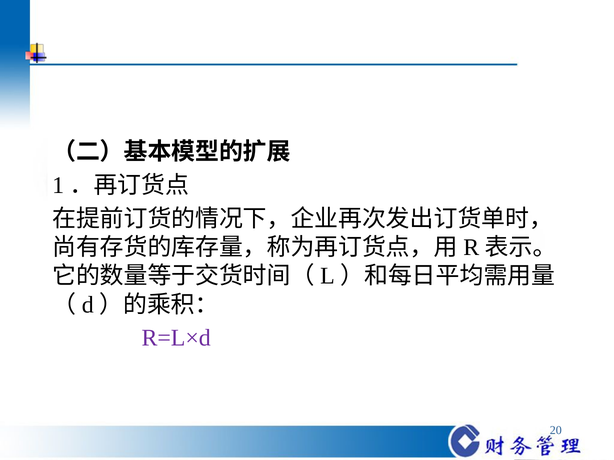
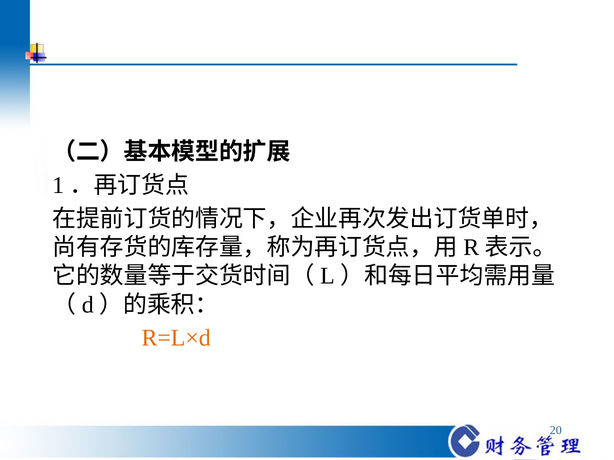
R=L×d colour: purple -> orange
